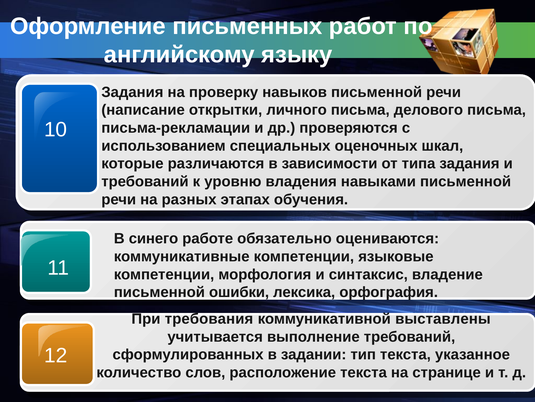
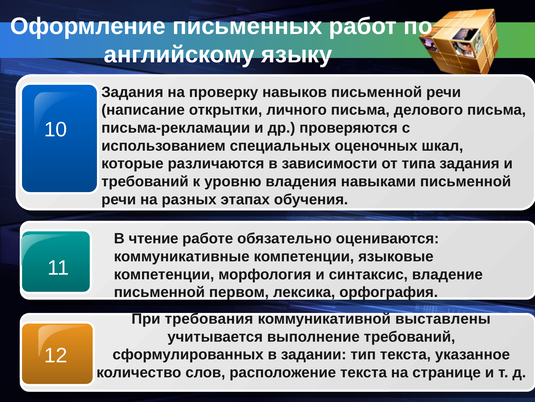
синего: синего -> чтение
ошибки: ошибки -> первом
